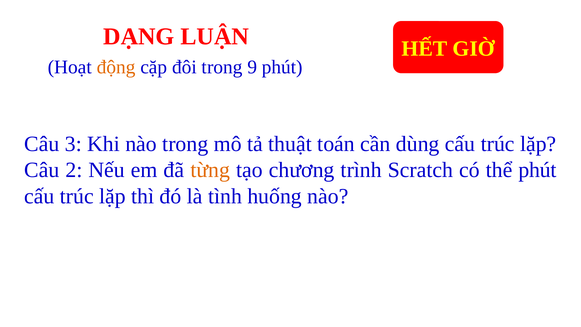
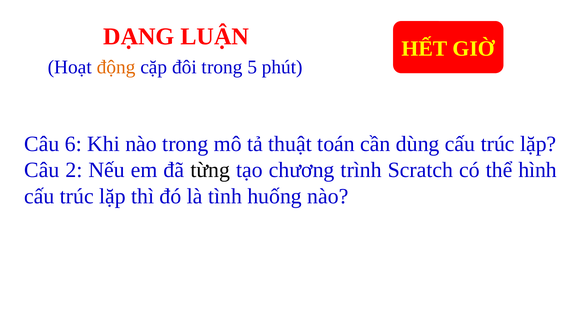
9: 9 -> 5
Câu 3: 3 -> 6
từng colour: orange -> black
thể phút: phút -> hình
